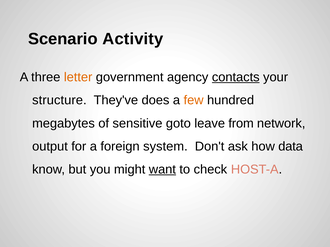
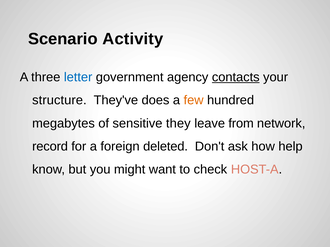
letter colour: orange -> blue
goto: goto -> they
output: output -> record
system: system -> deleted
data: data -> help
want underline: present -> none
